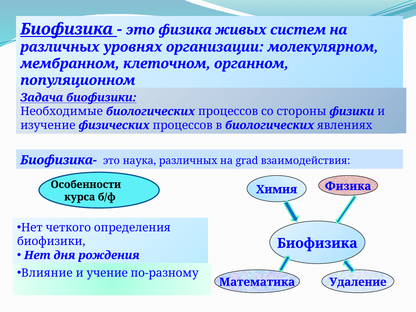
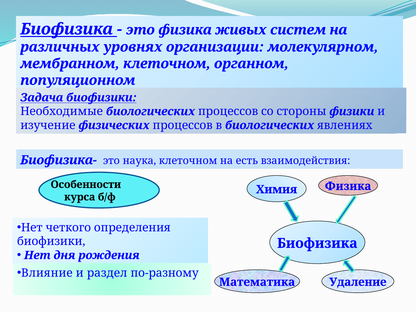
наука различных: различных -> клеточном
grad: grad -> есть
учение: учение -> раздел
